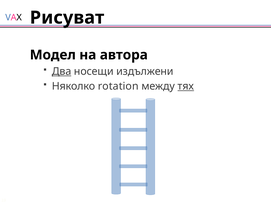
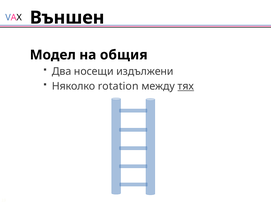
Рисуват: Рисуват -> Външен
автора: автора -> общия
Два underline: present -> none
